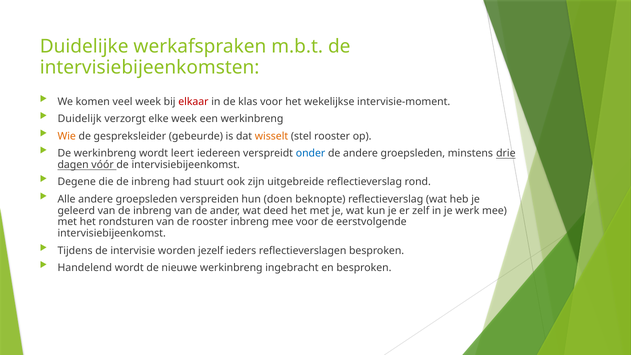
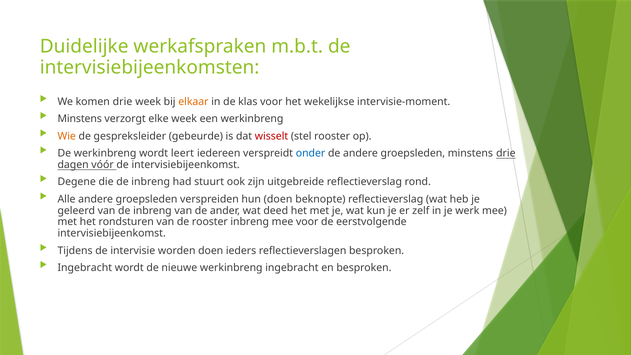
komen veel: veel -> drie
elkaar colour: red -> orange
Duidelijk at (80, 119): Duidelijk -> Minstens
wisselt colour: orange -> red
worden jezelf: jezelf -> doen
Handelend at (85, 268): Handelend -> Ingebracht
